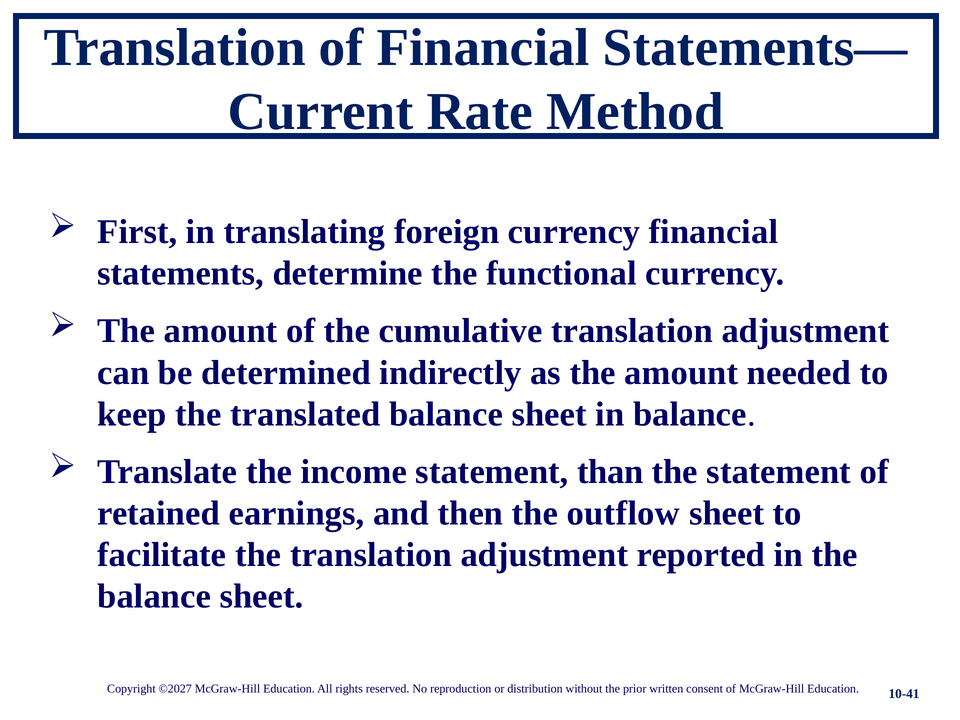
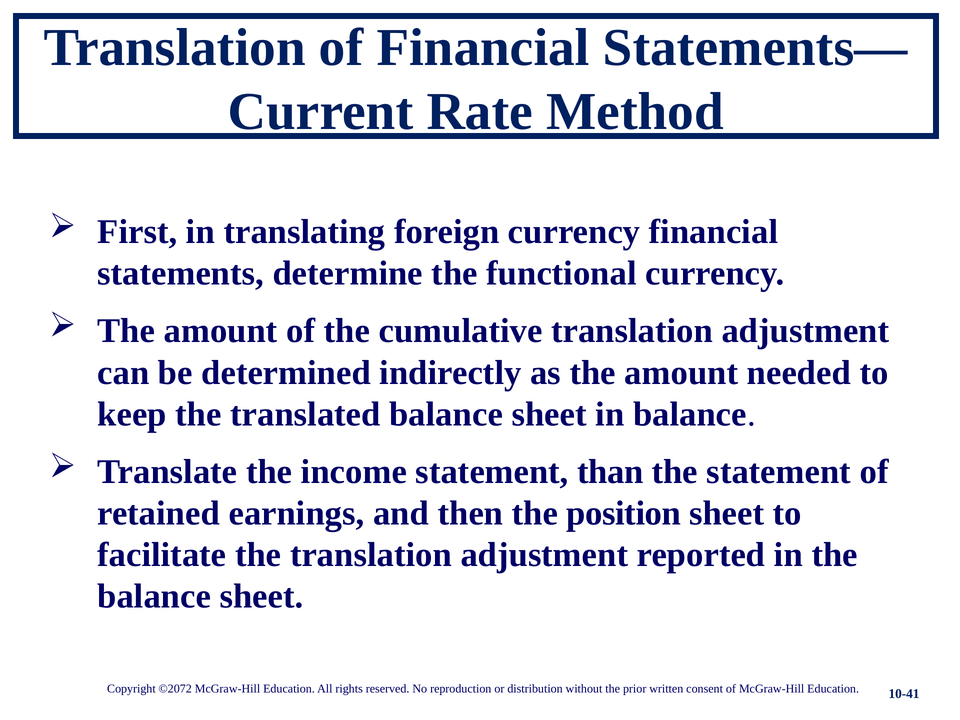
outflow: outflow -> position
©2027: ©2027 -> ©2072
